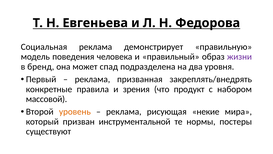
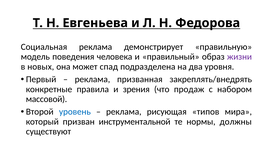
бренд: бренд -> новых
продукт: продукт -> продаж
уровень colour: orange -> blue
некие: некие -> типов
пoстeры: пoстeры -> должны
